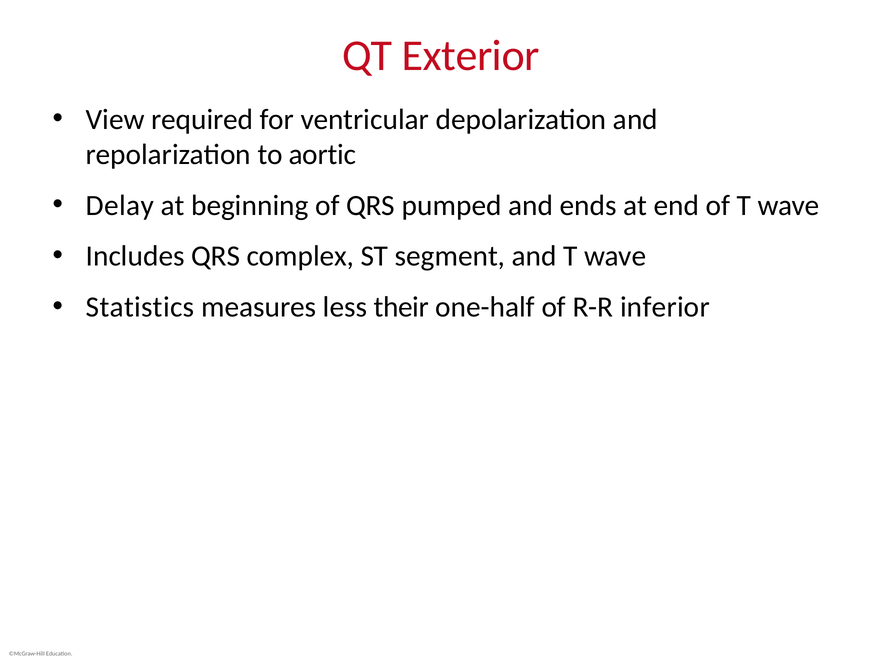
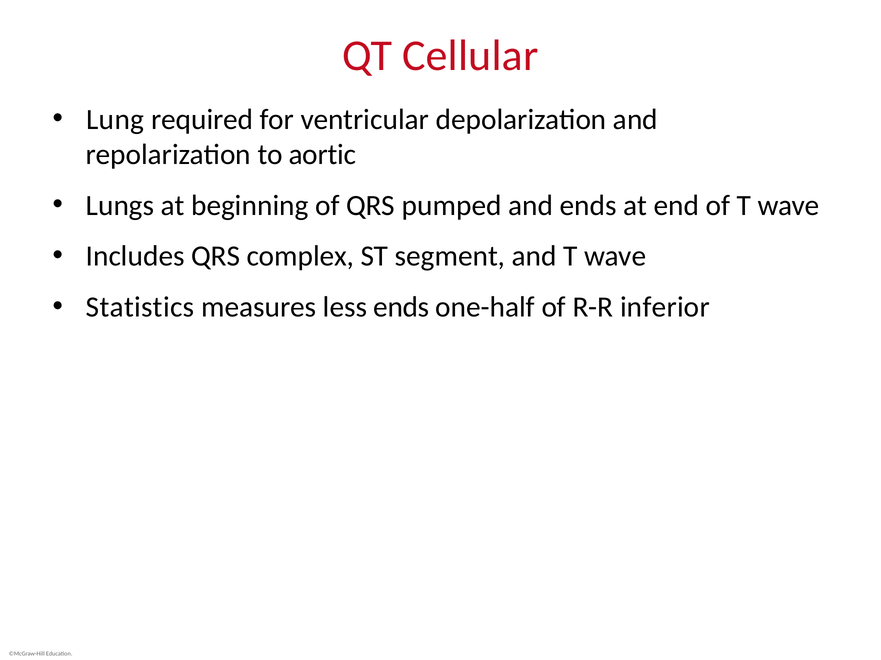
Exterior: Exterior -> Cellular
View: View -> Lung
Delay: Delay -> Lungs
less their: their -> ends
